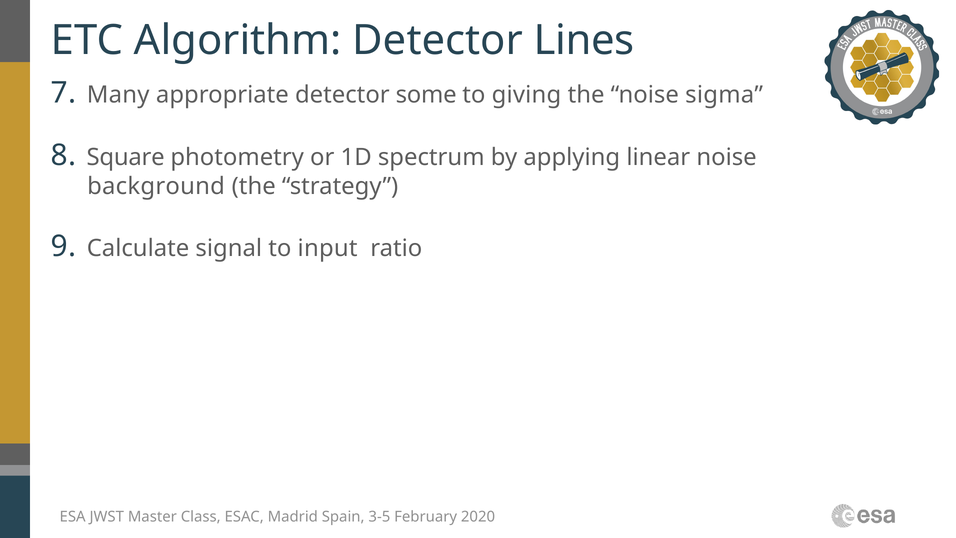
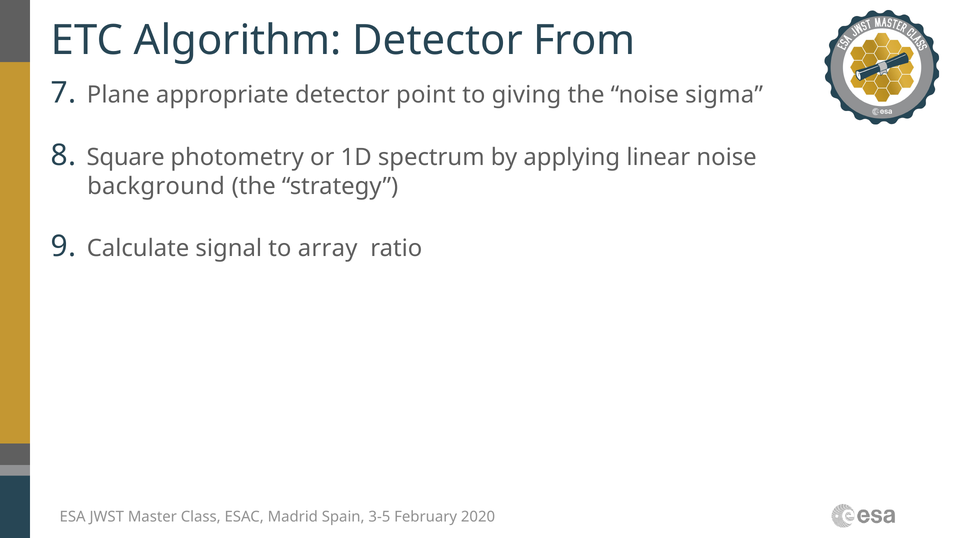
Lines: Lines -> From
Many: Many -> Plane
some: some -> point
input: input -> array
